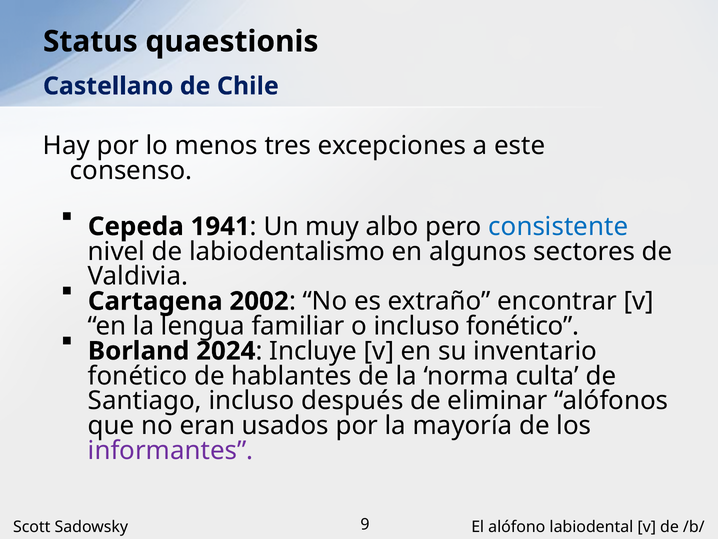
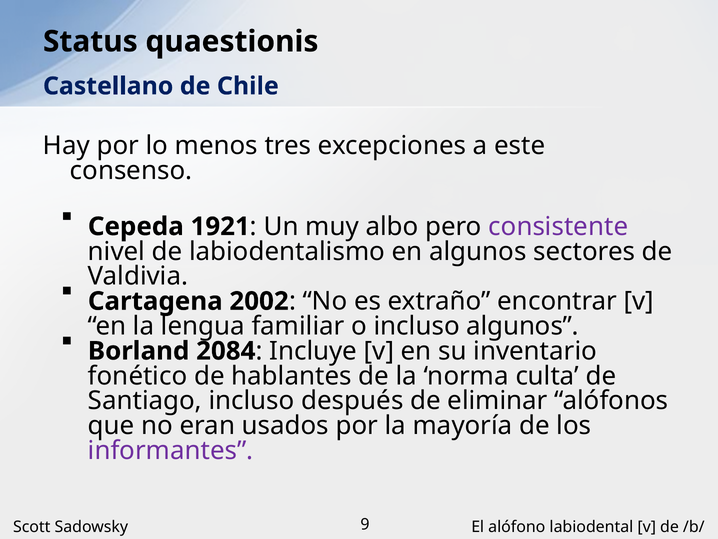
1941: 1941 -> 1921
consistente colour: blue -> purple
incluso fonético: fonético -> algunos
2024: 2024 -> 2084
